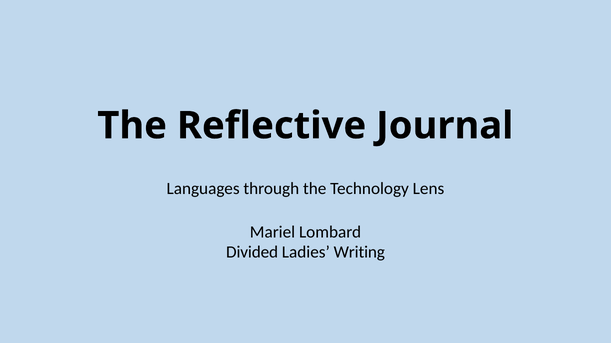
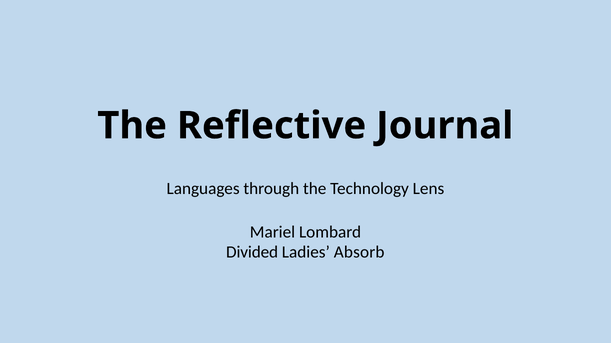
Writing: Writing -> Absorb
